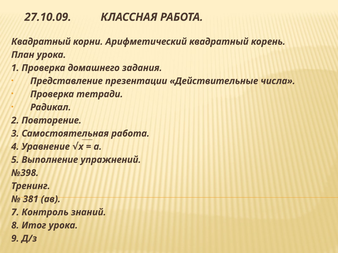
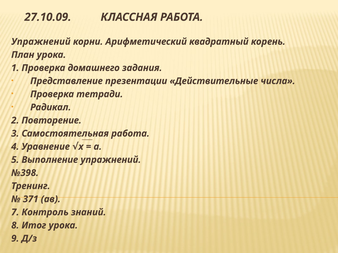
Квадратный at (41, 42): Квадратный -> Упражнений
381: 381 -> 371
